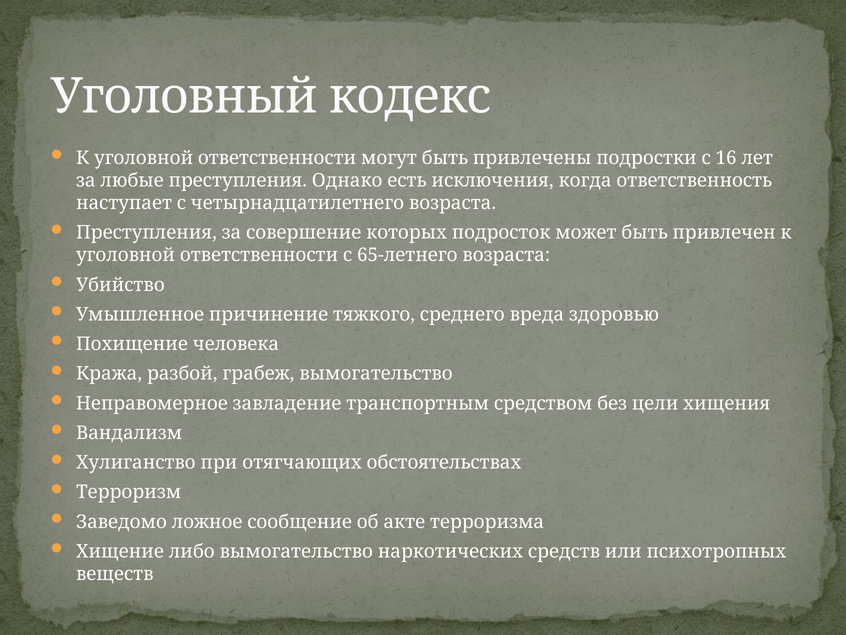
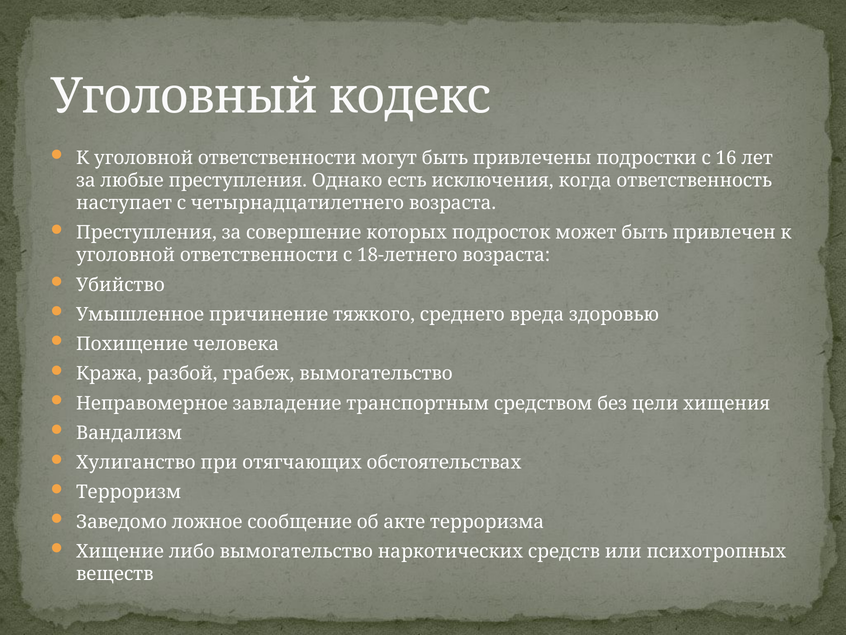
65-летнего: 65-летнего -> 18-летнего
